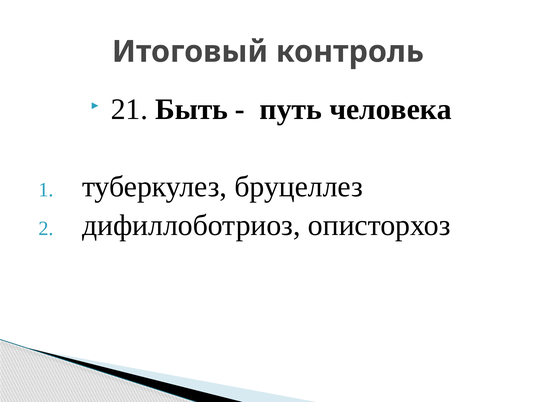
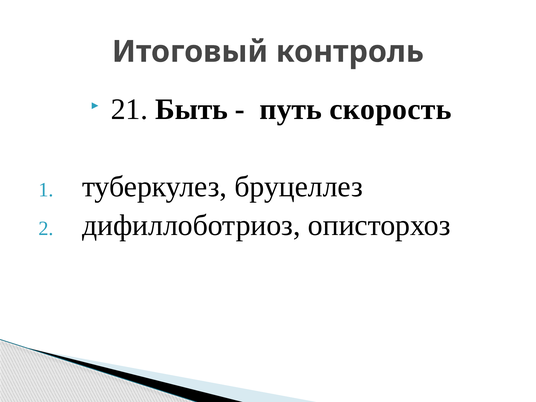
человека: человека -> скорость
